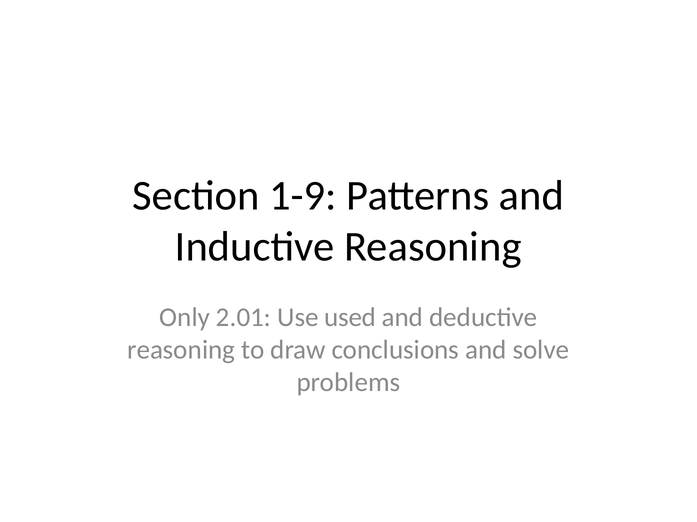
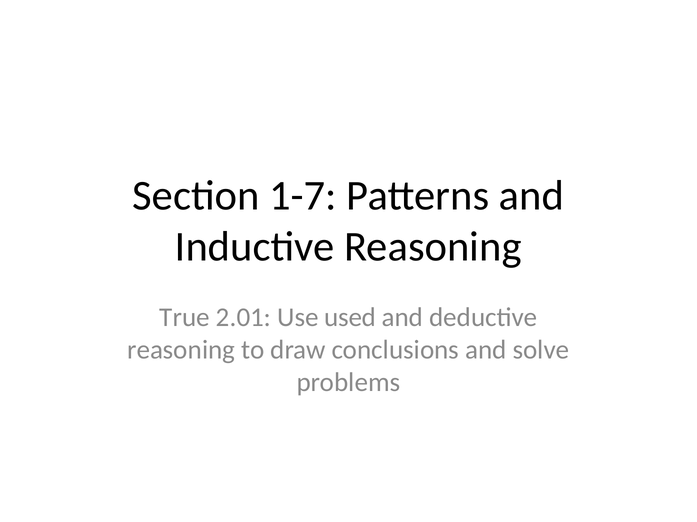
1-9: 1-9 -> 1-7
Only: Only -> True
